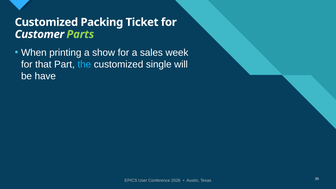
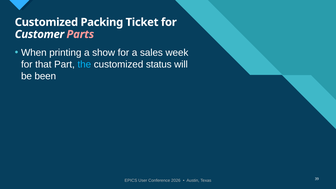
Parts colour: light green -> pink
single: single -> status
have: have -> been
